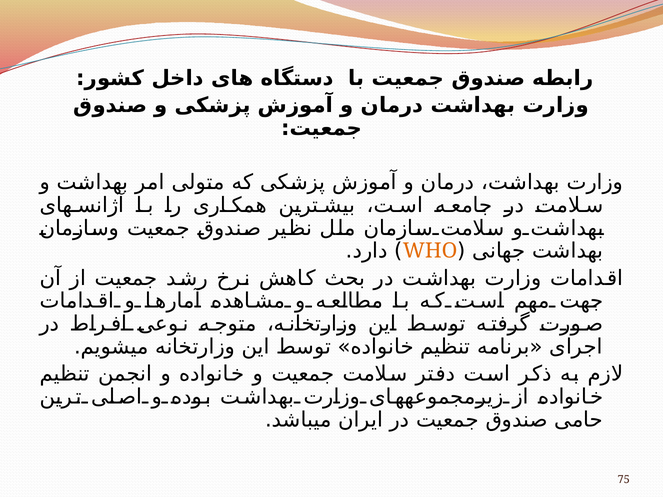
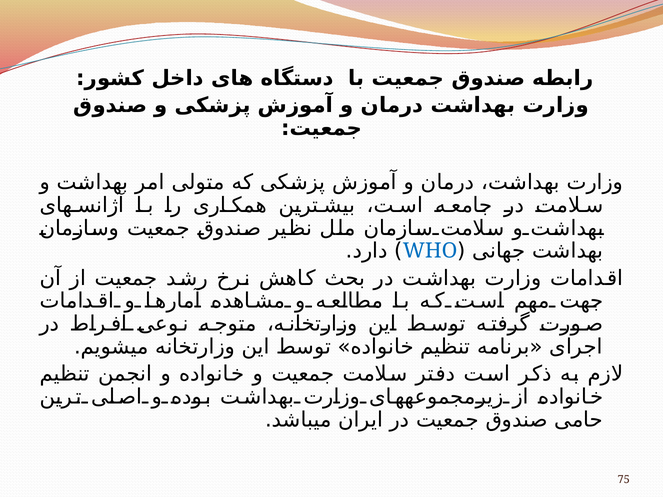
WHO colour: orange -> blue
